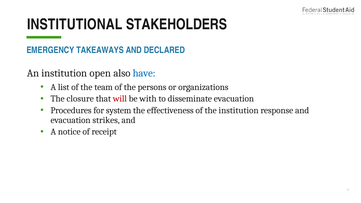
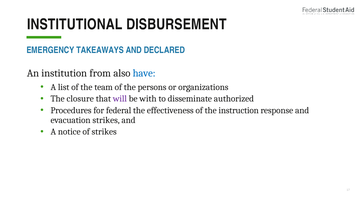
STAKEHOLDERS: STAKEHOLDERS -> DISBURSEMENT
open: open -> from
will colour: red -> purple
disseminate evacuation: evacuation -> authorized
system: system -> federal
the institution: institution -> instruction
of receipt: receipt -> strikes
